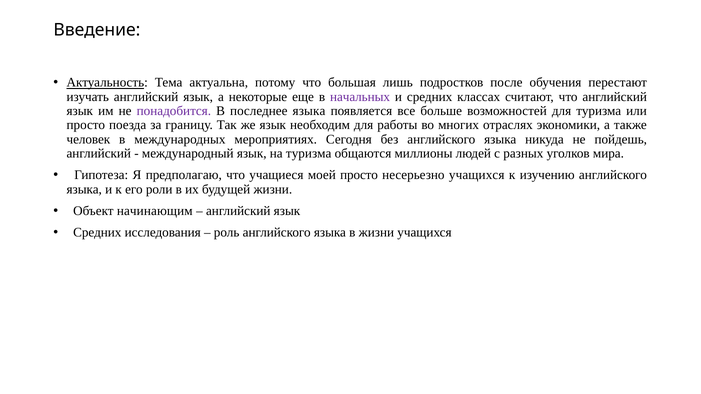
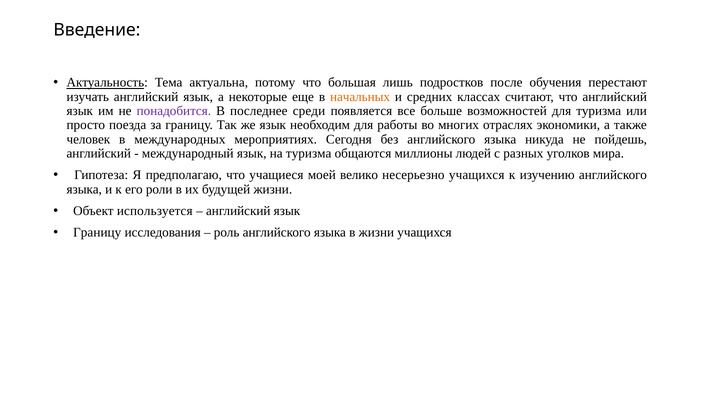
начальных colour: purple -> orange
последнее языка: языка -> среди
моей просто: просто -> велико
начинающим: начинающим -> используется
Средних at (97, 232): Средних -> Границу
